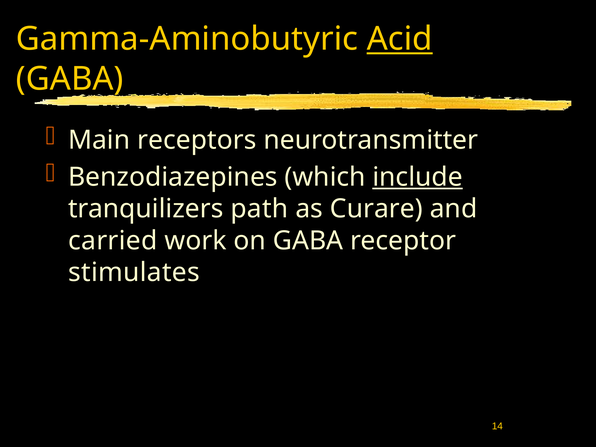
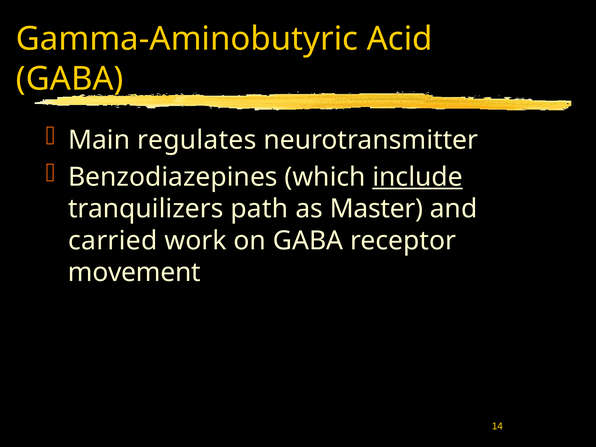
Acid underline: present -> none
receptors: receptors -> regulates
Curare: Curare -> Master
stimulates: stimulates -> movement
